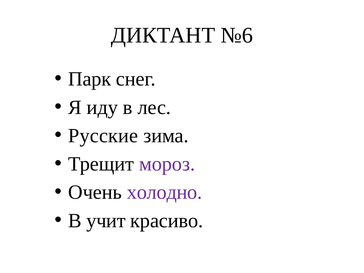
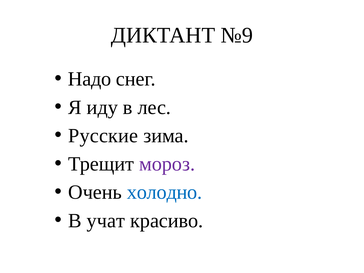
№6: №6 -> №9
Парк: Парк -> Надо
холодно colour: purple -> blue
учит: учит -> учат
